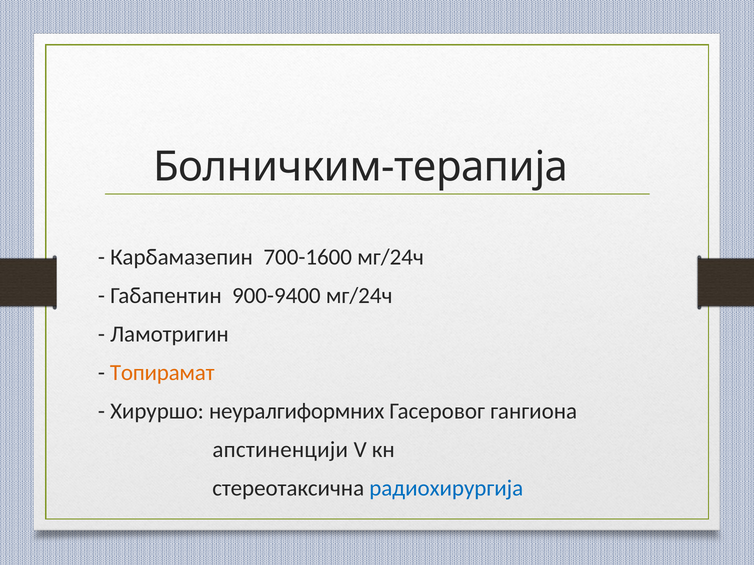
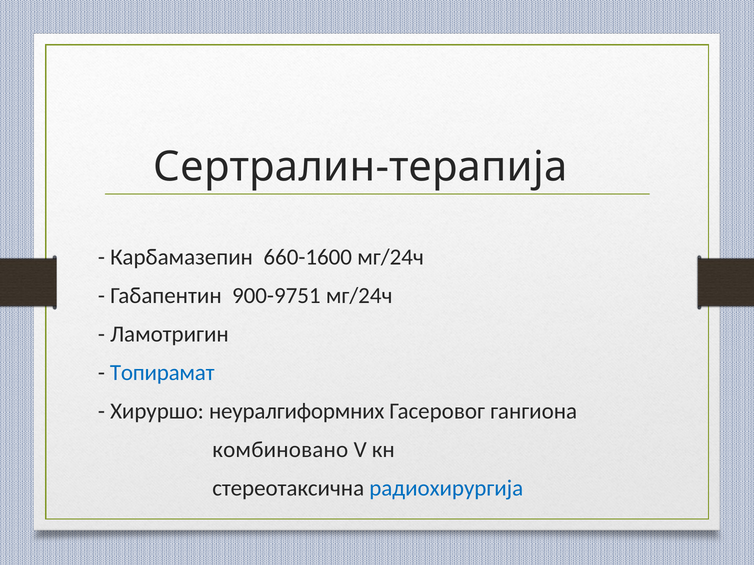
Болничким-терапија: Болничким-терапија -> Сeртрaлин-терапија
700-1600: 700-1600 -> 660-1600
900-9400: 900-9400 -> 900-9751
Топирамат colour: orange -> blue
апстиненцији: апстиненцији -> комбиновано
